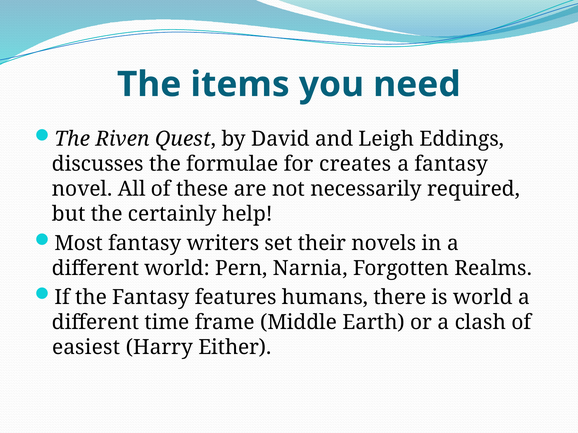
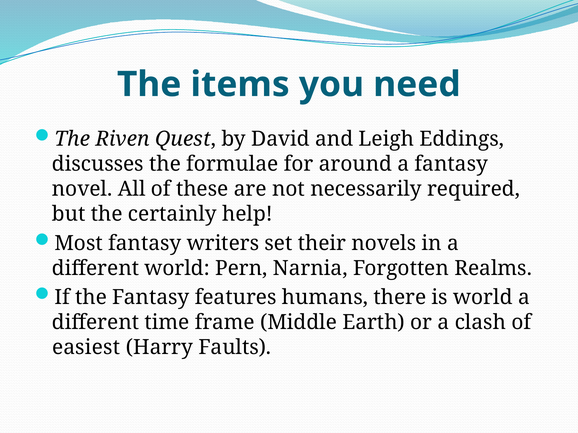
creates: creates -> around
Either: Either -> Faults
